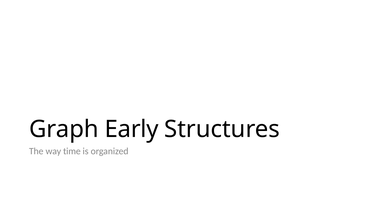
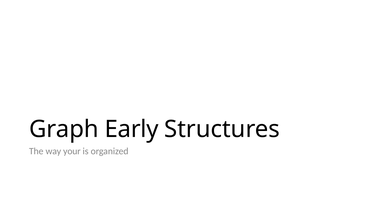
time: time -> your
